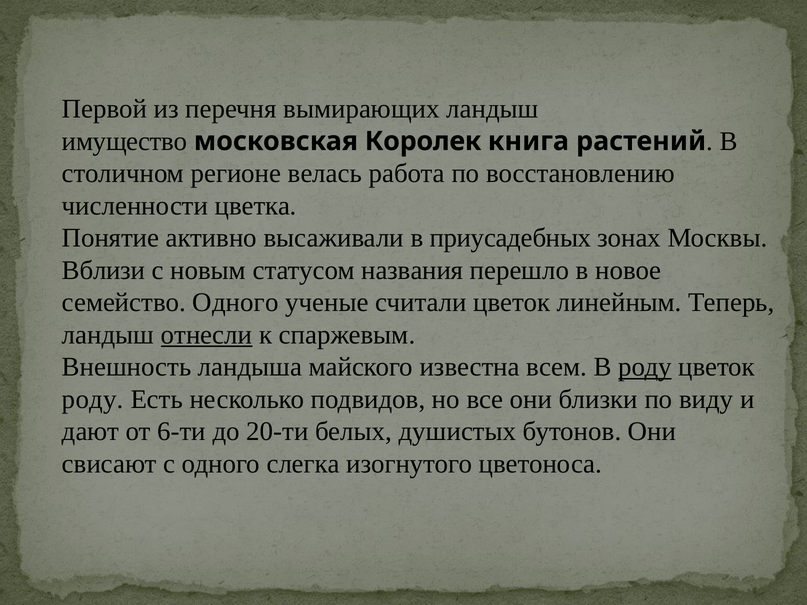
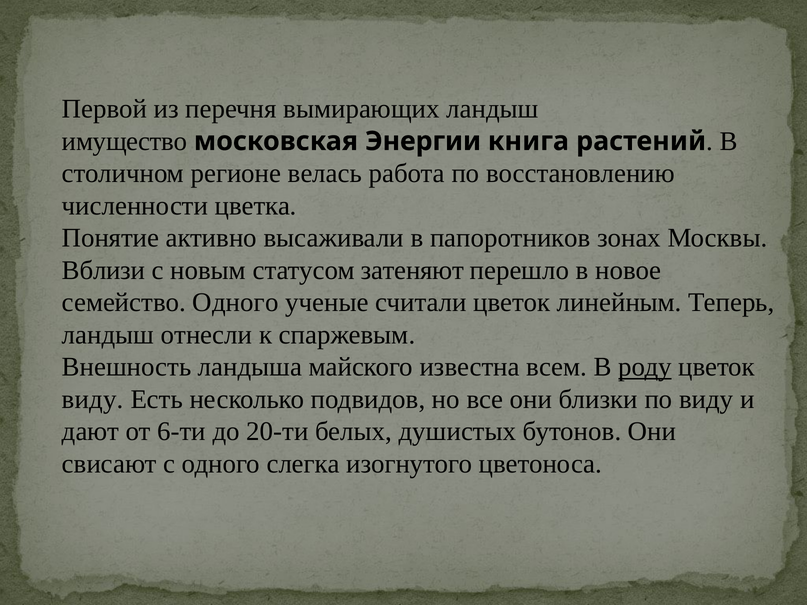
Королек: Королек -> Энергии
приусадебных: приусадебных -> папоротников
названия: названия -> затеняют
отнесли underline: present -> none
роду at (93, 400): роду -> виду
